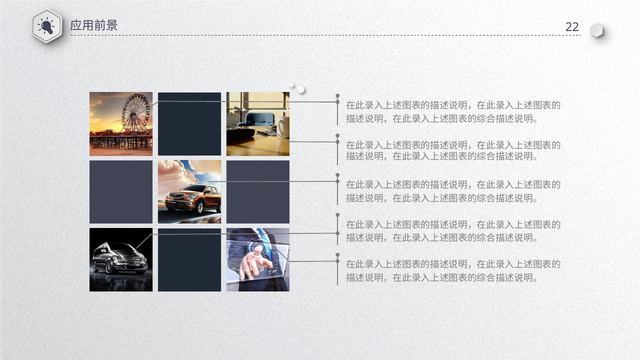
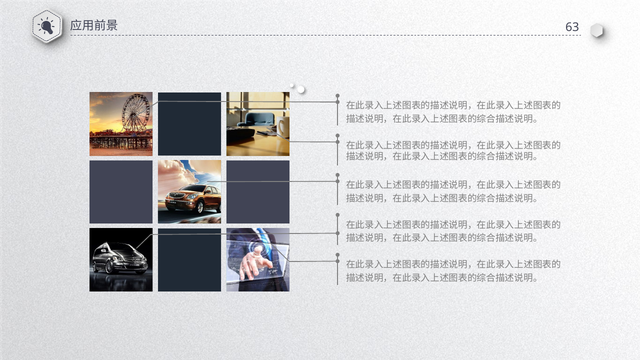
22: 22 -> 63
